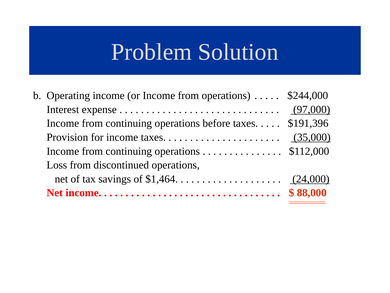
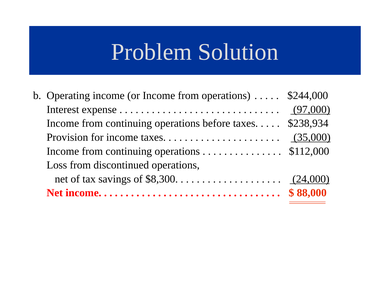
$191,396: $191,396 -> $238,934
$1,464: $1,464 -> $8,300
